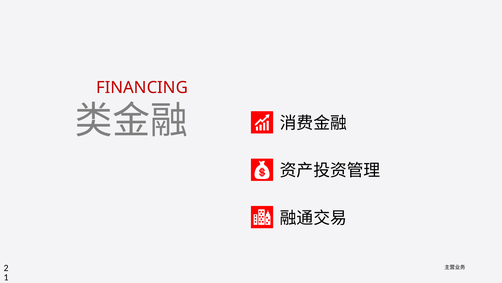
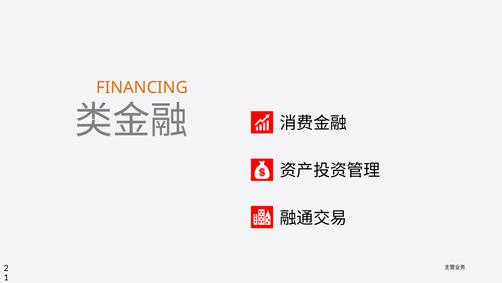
FINANCING colour: red -> orange
